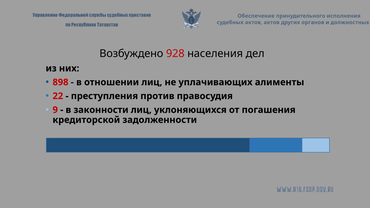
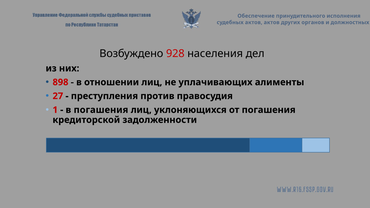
22: 22 -> 27
9: 9 -> 1
в законности: законности -> погашения
